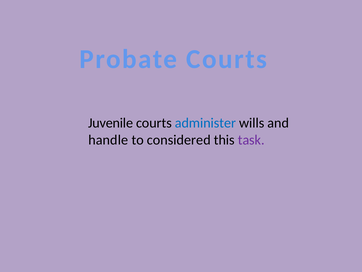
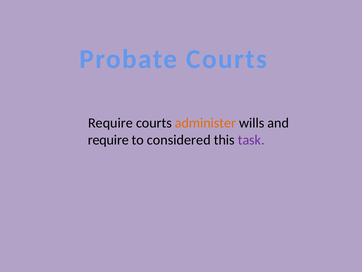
Juvenile at (111, 123): Juvenile -> Require
administer colour: blue -> orange
handle at (108, 140): handle -> require
